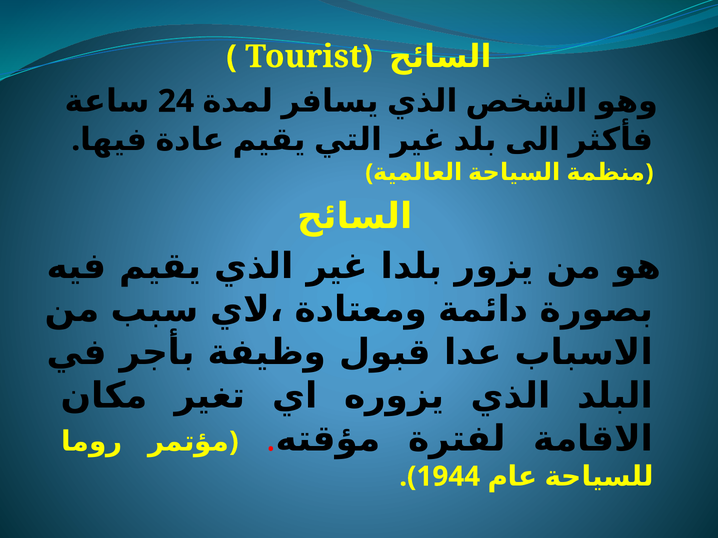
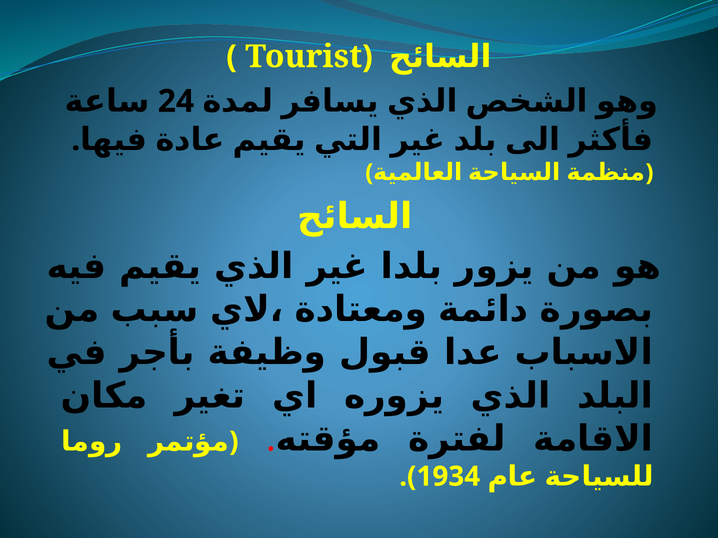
1944: 1944 -> 1934
